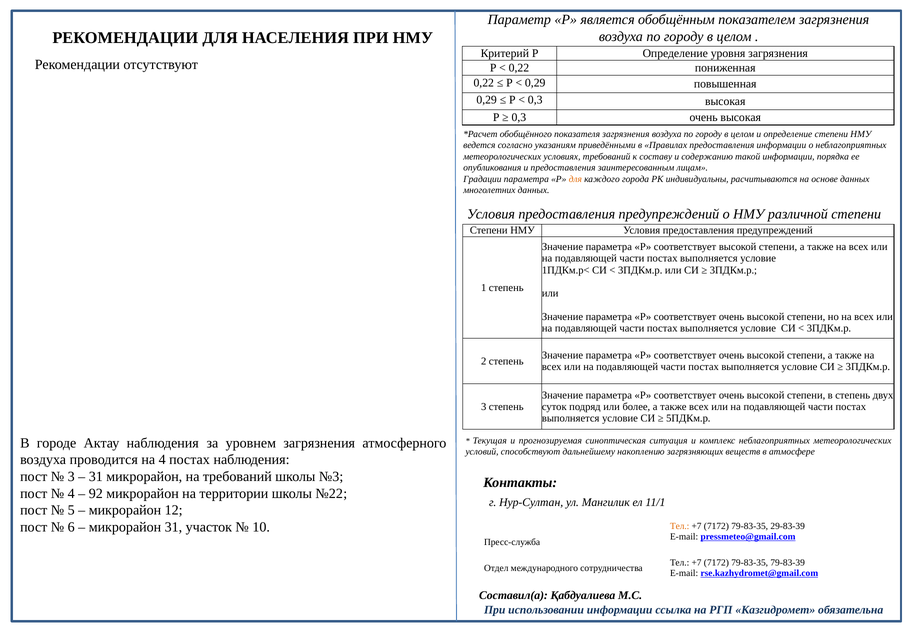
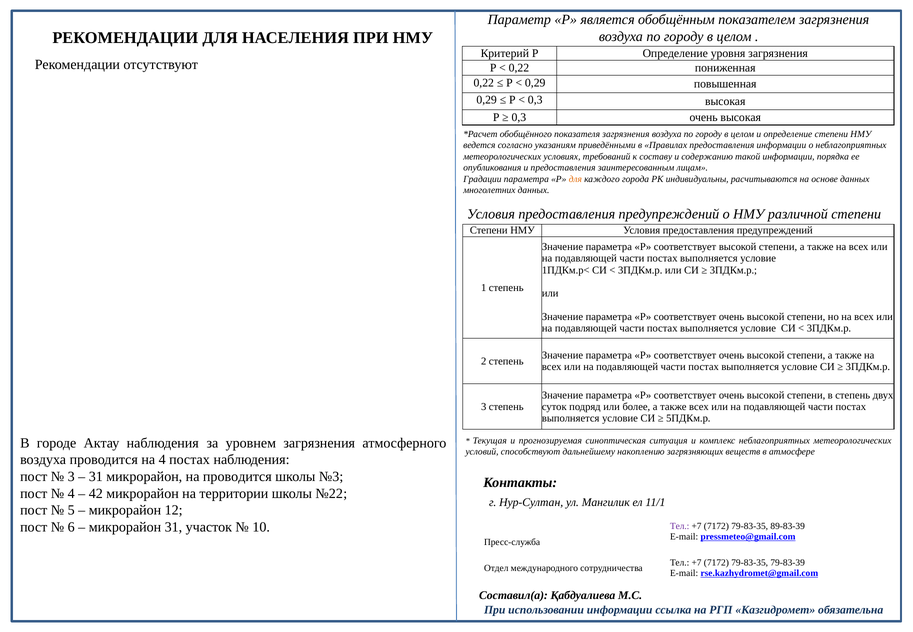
на требований: требований -> проводится
92: 92 -> 42
Тел at (680, 526) colour: orange -> purple
29-83-39: 29-83-39 -> 89-83-39
